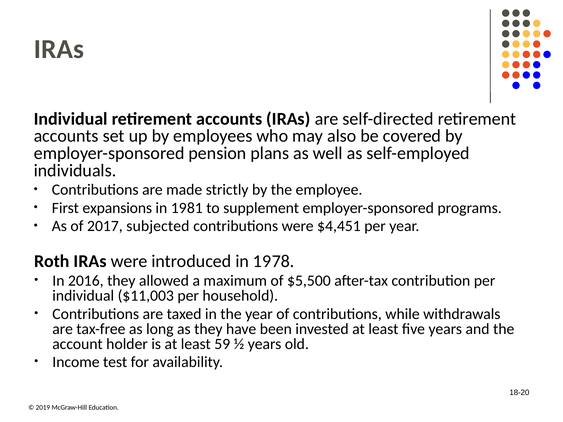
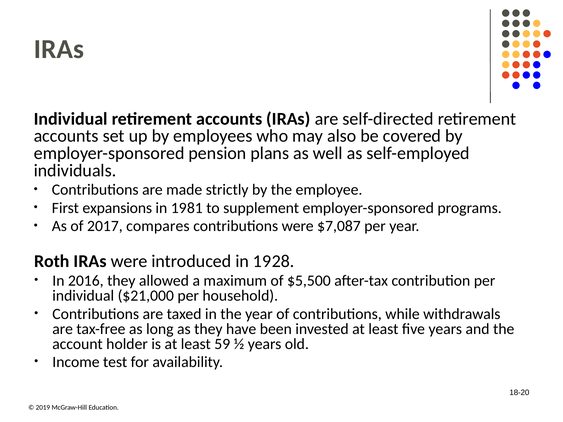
subjected: subjected -> compares
$4,451: $4,451 -> $7,087
78: 78 -> 28
$11,003: $11,003 -> $21,000
